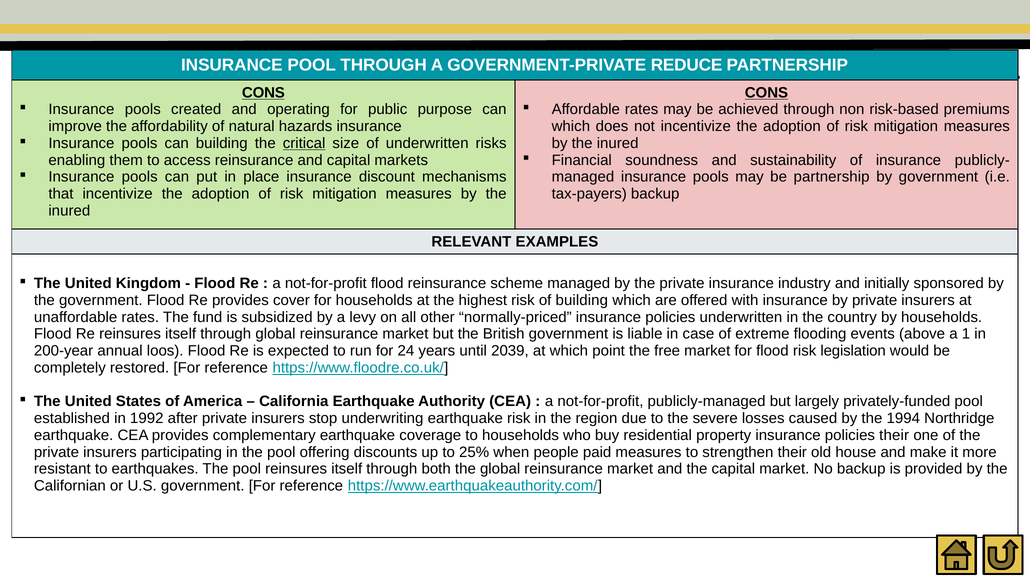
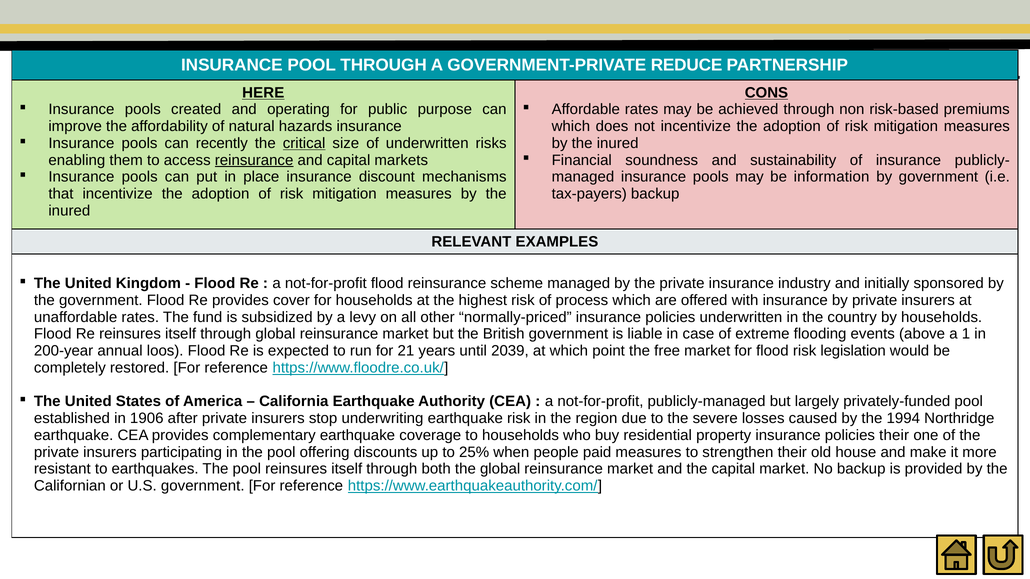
CONS at (263, 93): CONS -> HERE
can building: building -> recently
reinsurance at (254, 160) underline: none -> present
be partnership: partnership -> information
of building: building -> process
24: 24 -> 21
1992: 1992 -> 1906
